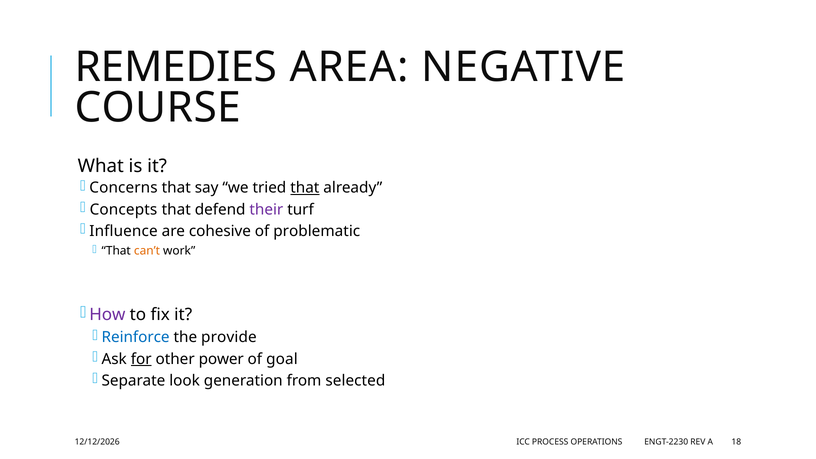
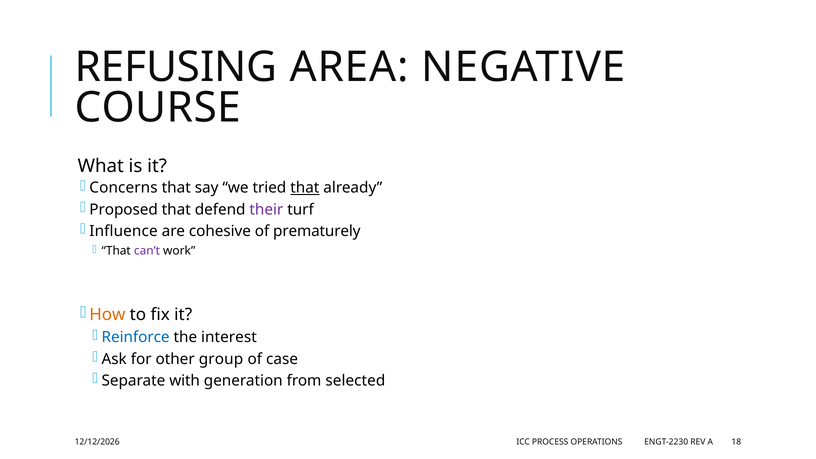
REMEDIES: REMEDIES -> REFUSING
Concepts: Concepts -> Proposed
problematic: problematic -> prematurely
can’t colour: orange -> purple
How colour: purple -> orange
provide: provide -> interest
for underline: present -> none
power: power -> group
goal: goal -> case
look: look -> with
